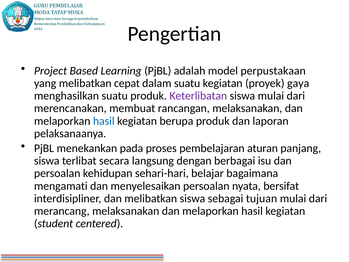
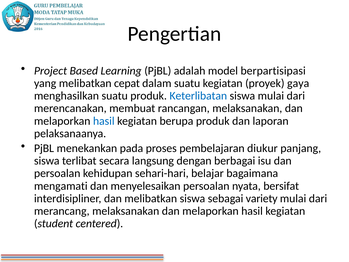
perpustakaan: perpustakaan -> berpartisipasi
Keterlibatan colour: purple -> blue
aturan: aturan -> diukur
tujuan: tujuan -> variety
